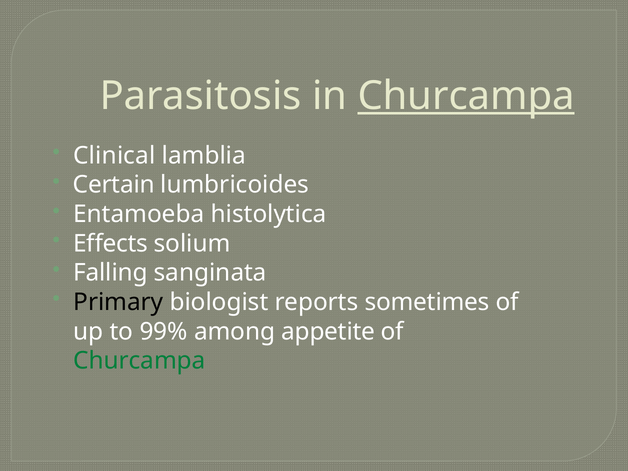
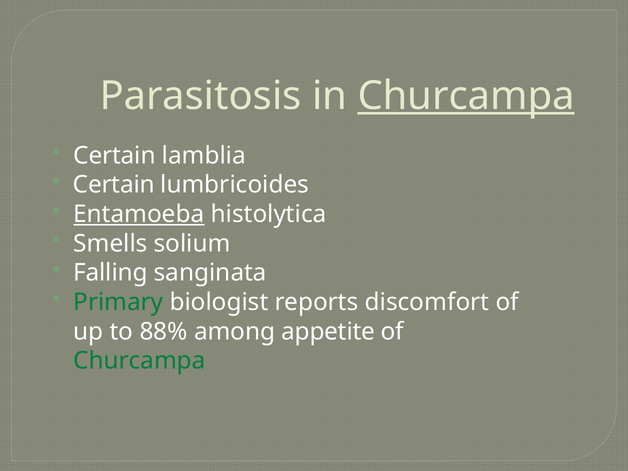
Clinical at (114, 156): Clinical -> Certain
Entamoeba underline: none -> present
Effects: Effects -> Smells
Primary colour: black -> green
sometimes: sometimes -> discomfort
99%: 99% -> 88%
